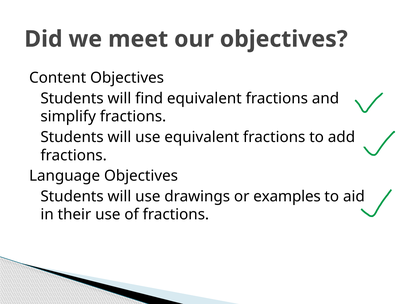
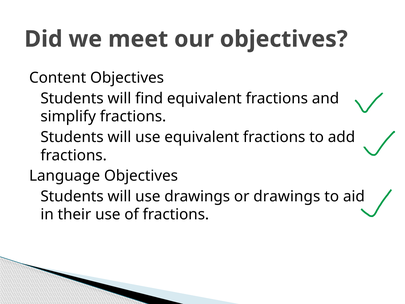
or examples: examples -> drawings
